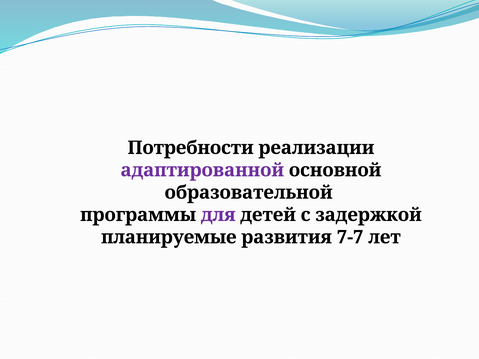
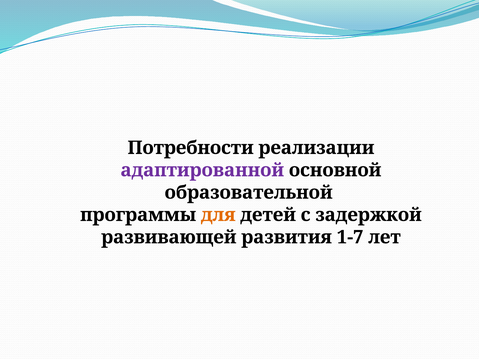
для colour: purple -> orange
планируемые: планируемые -> развивающей
7-7: 7-7 -> 1-7
